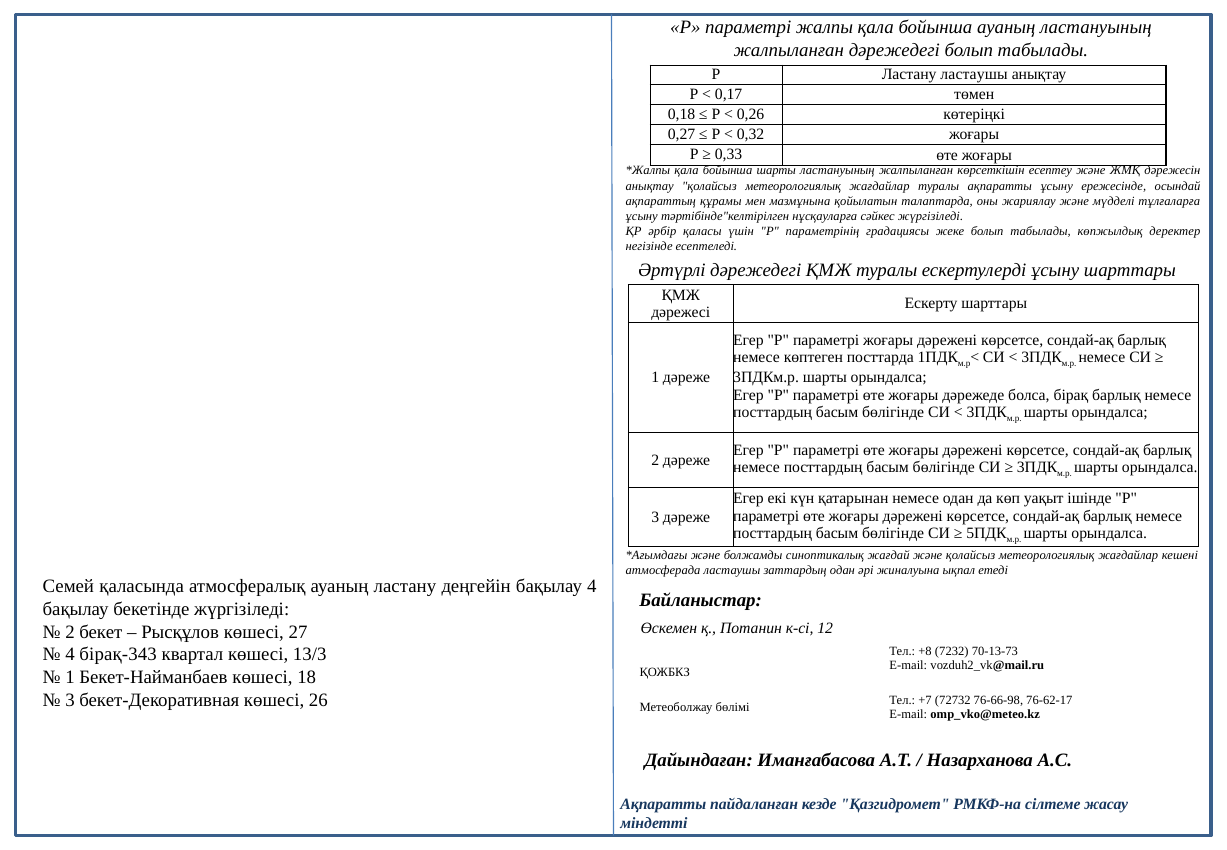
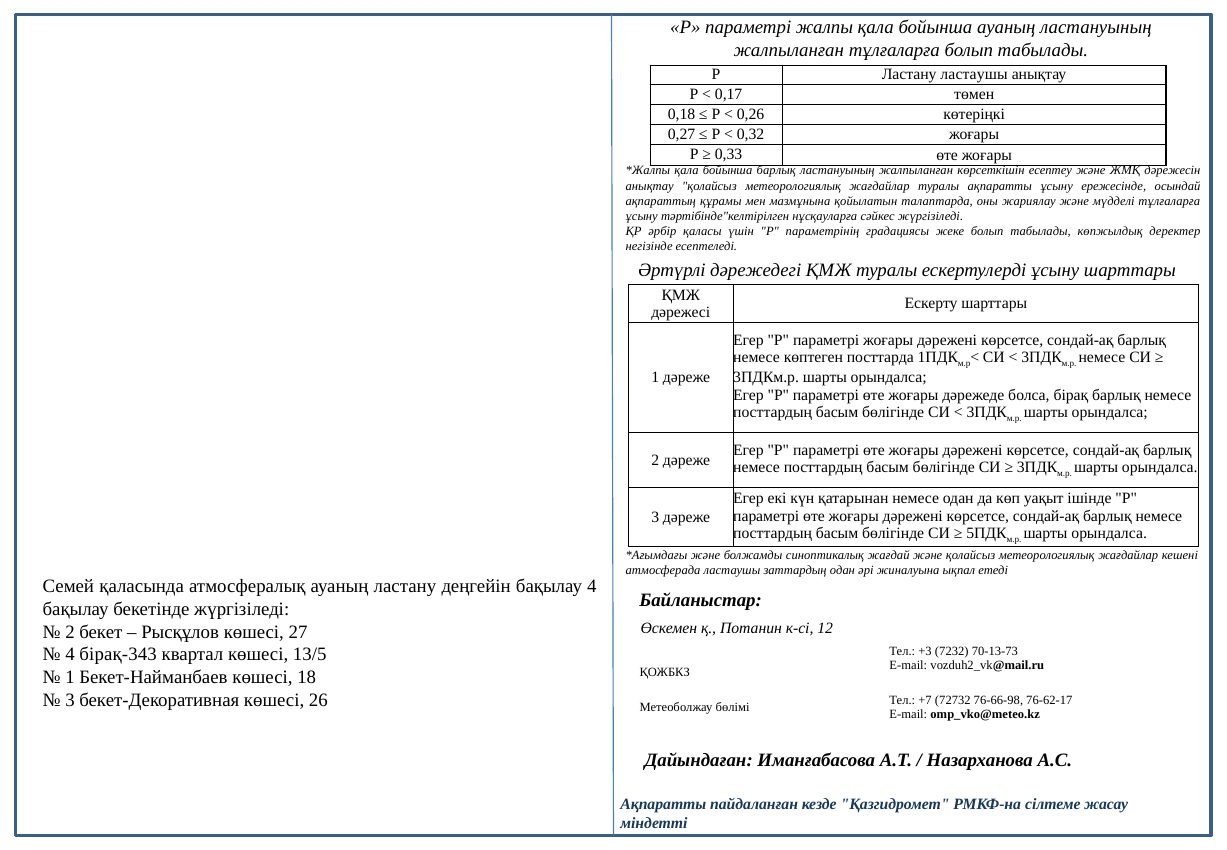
жалпыланған дәрежедегі: дәрежедегі -> тұлғаларға
бойынша шарты: шарты -> барлық
+8: +8 -> +3
13/3: 13/3 -> 13/5
